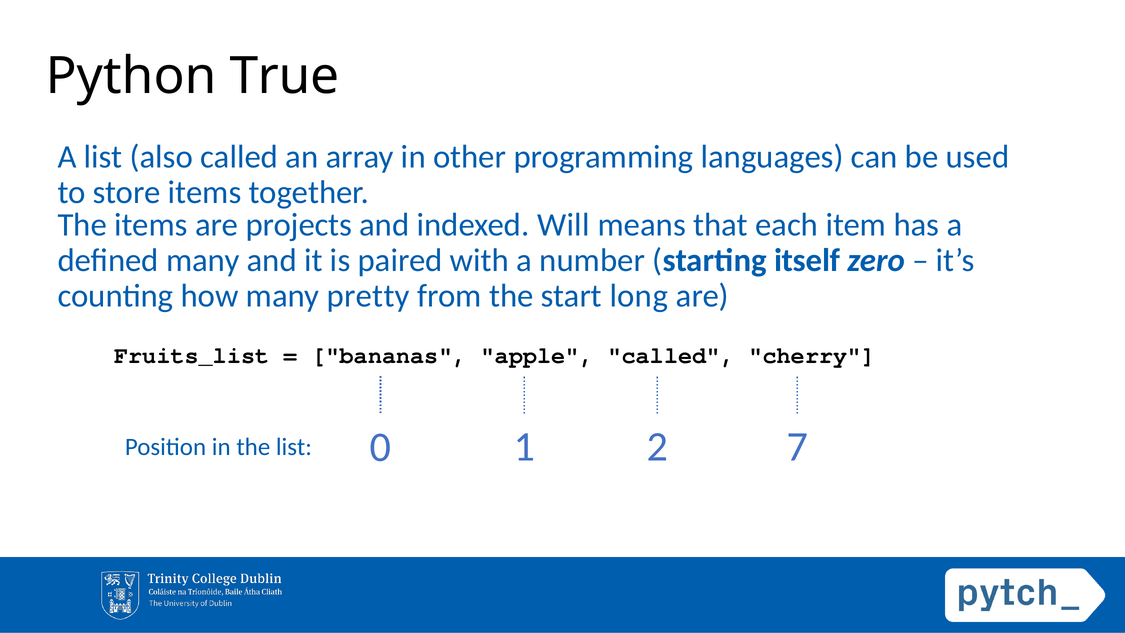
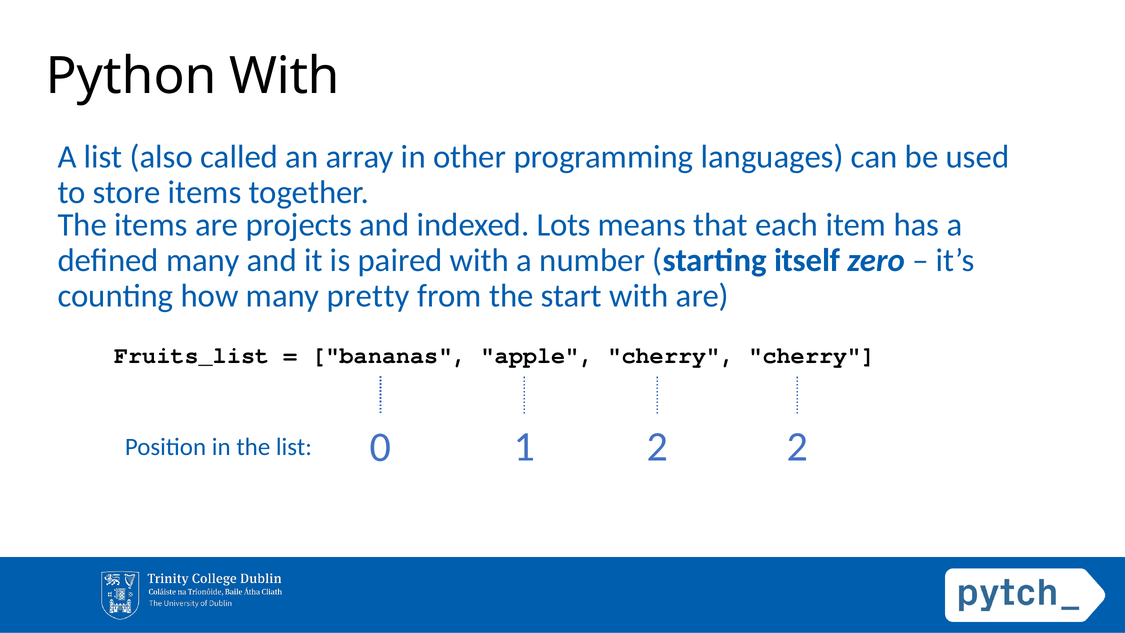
Python True: True -> With
Will: Will -> Lots
start long: long -> with
apple called: called -> cherry
2 7: 7 -> 2
